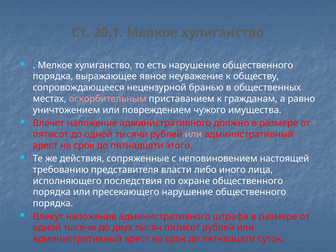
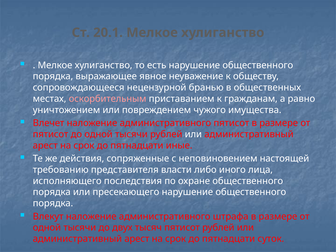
административного должно: должно -> пятисот
или at (193, 134) colour: pink -> white
этого: этого -> иные
